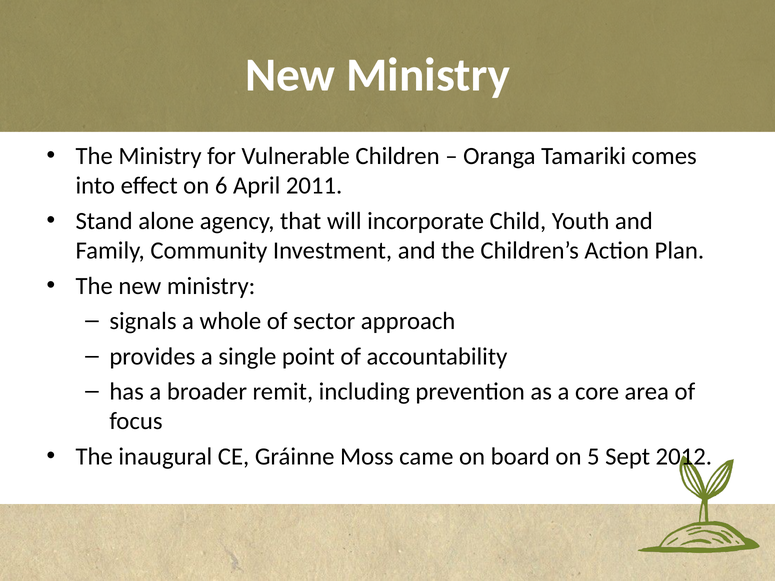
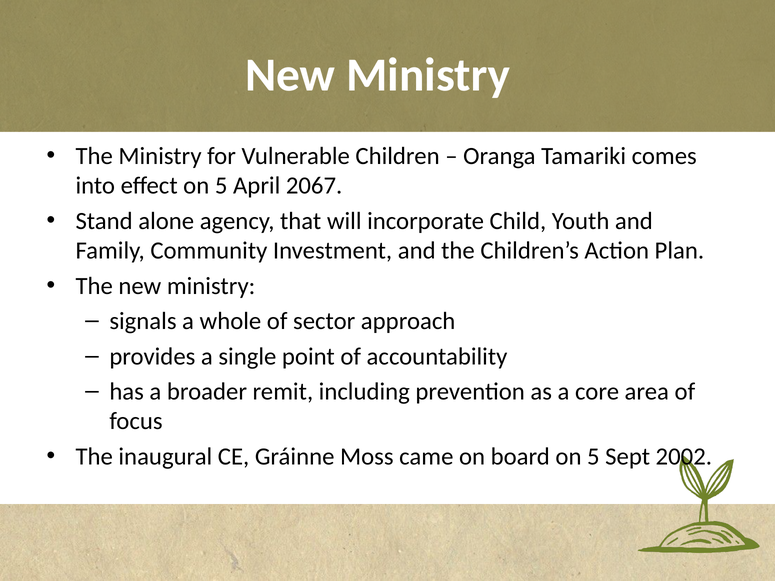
effect on 6: 6 -> 5
2011: 2011 -> 2067
2012: 2012 -> 2002
